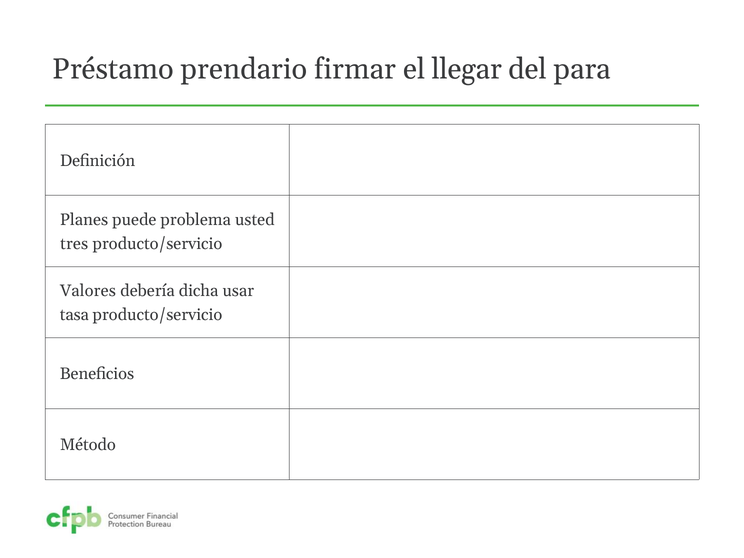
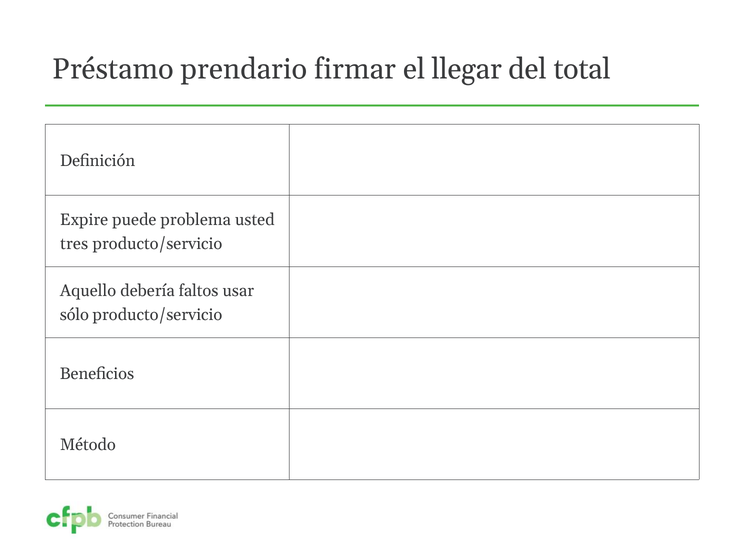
para: para -> total
Planes: Planes -> Expire
Valores: Valores -> Aquello
dicha: dicha -> faltos
tasa: tasa -> sólo
